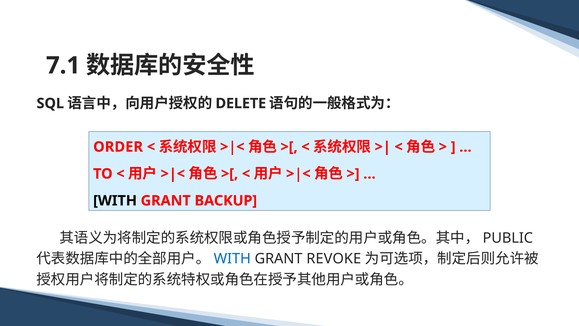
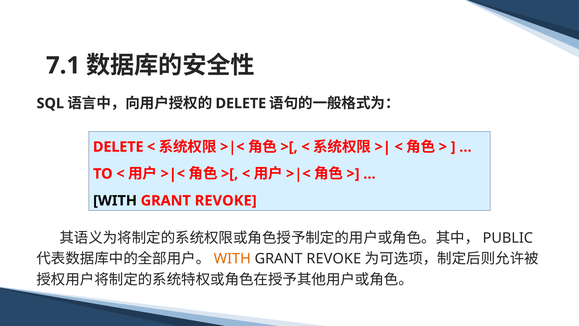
ORDER at (118, 147): ORDER -> DELETE
BACKUP at (226, 201): BACKUP -> REVOKE
WITH at (232, 259) colour: blue -> orange
